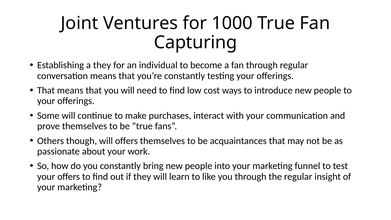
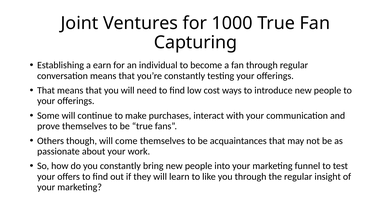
a they: they -> earn
will offers: offers -> come
